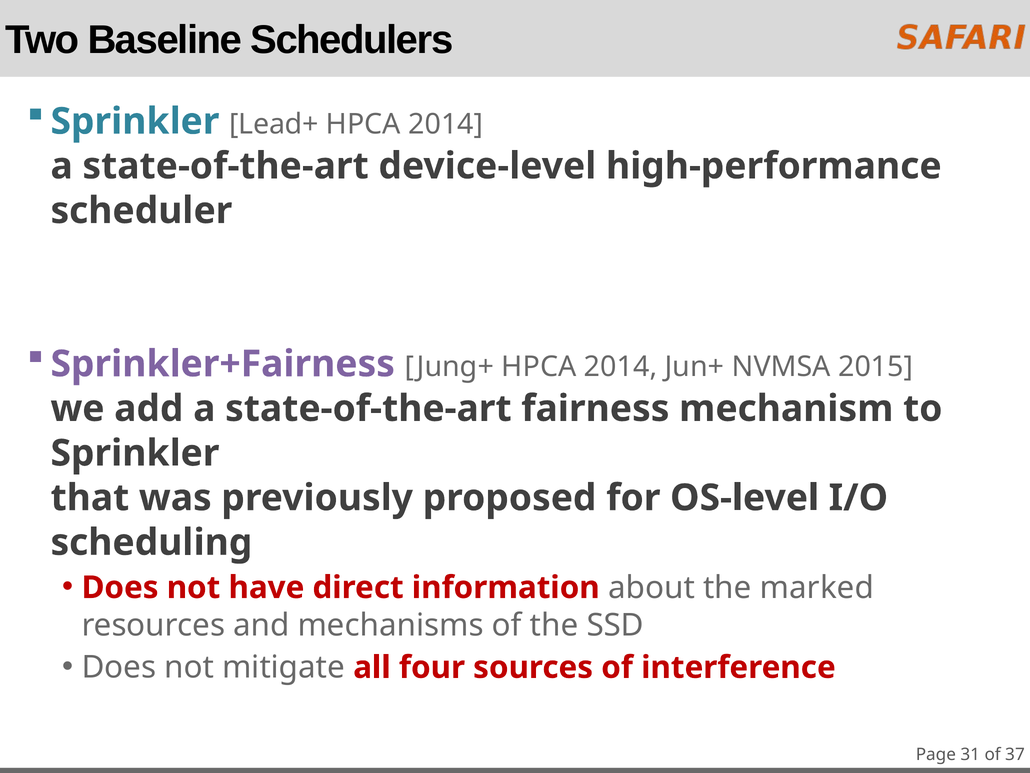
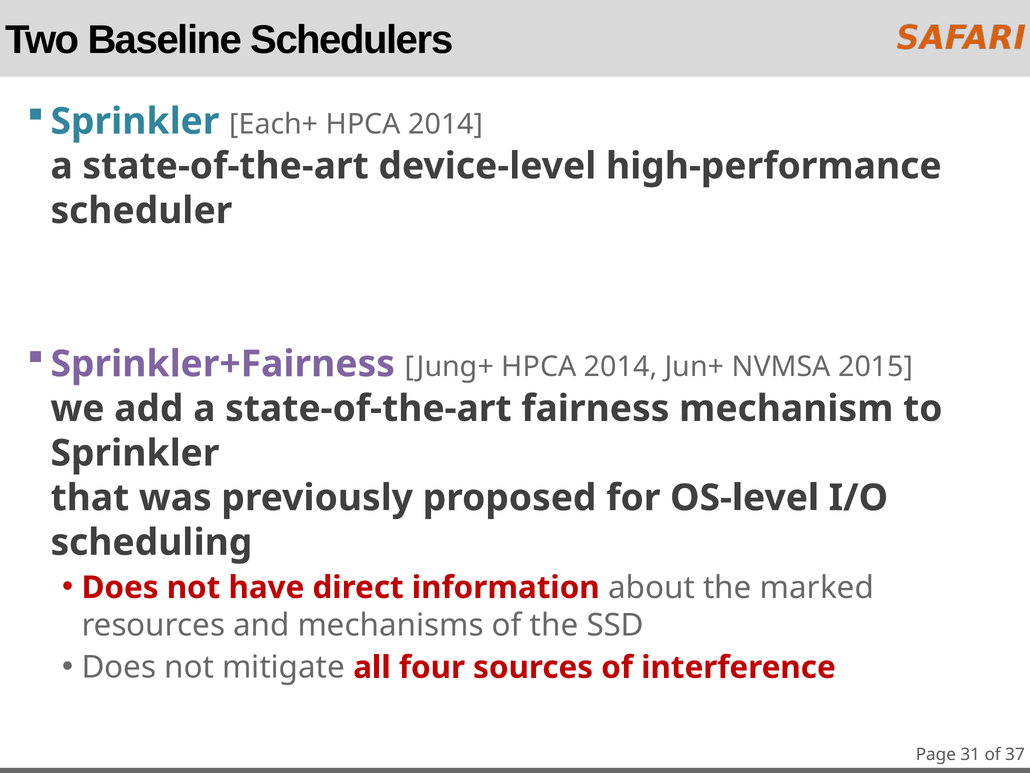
Lead+: Lead+ -> Each+
